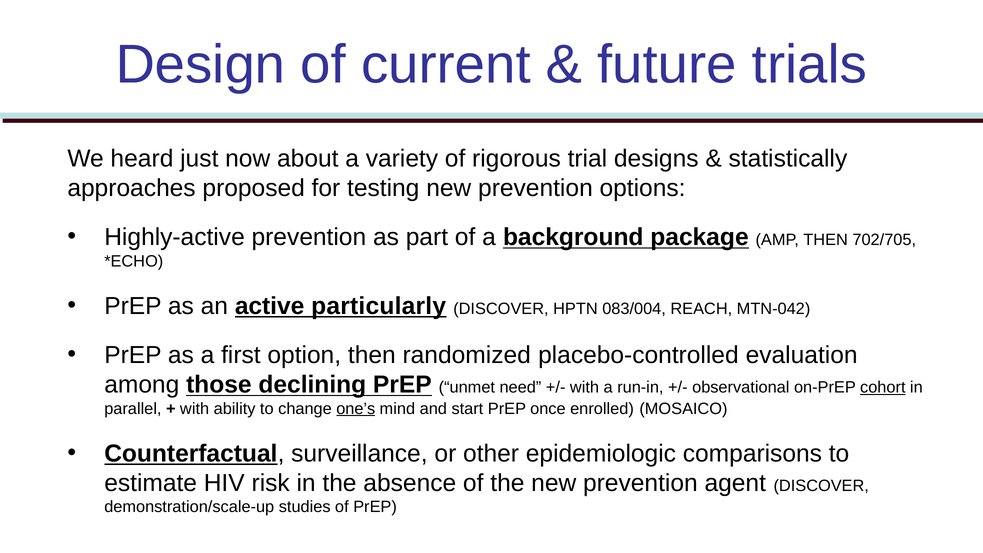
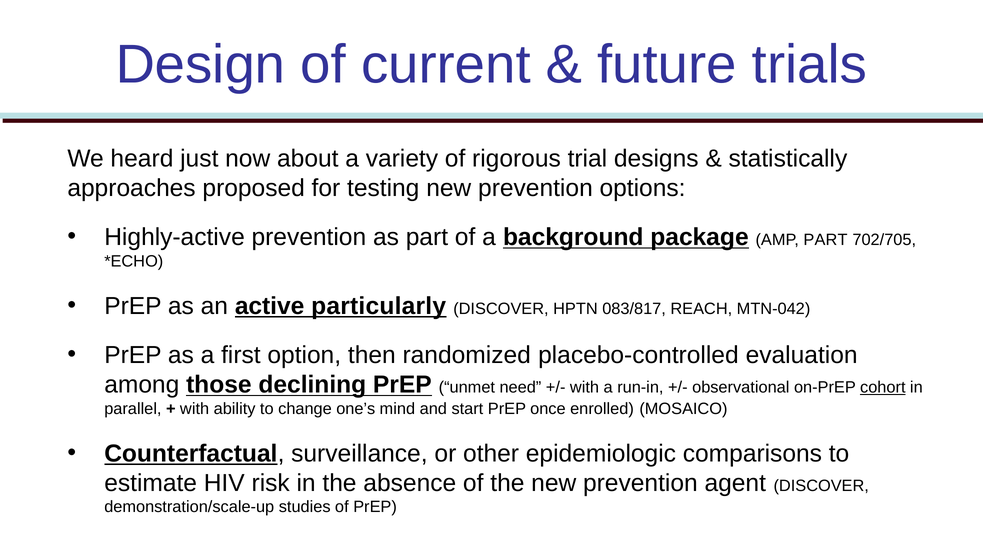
AMP THEN: THEN -> PART
083/004: 083/004 -> 083/817
one’s underline: present -> none
